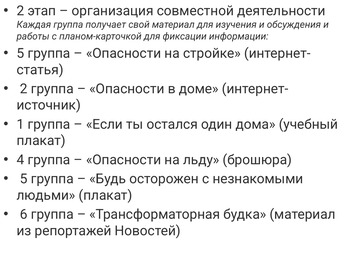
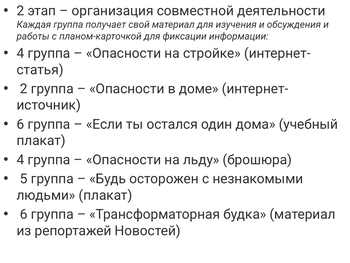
5 at (20, 53): 5 -> 4
1 at (20, 124): 1 -> 6
